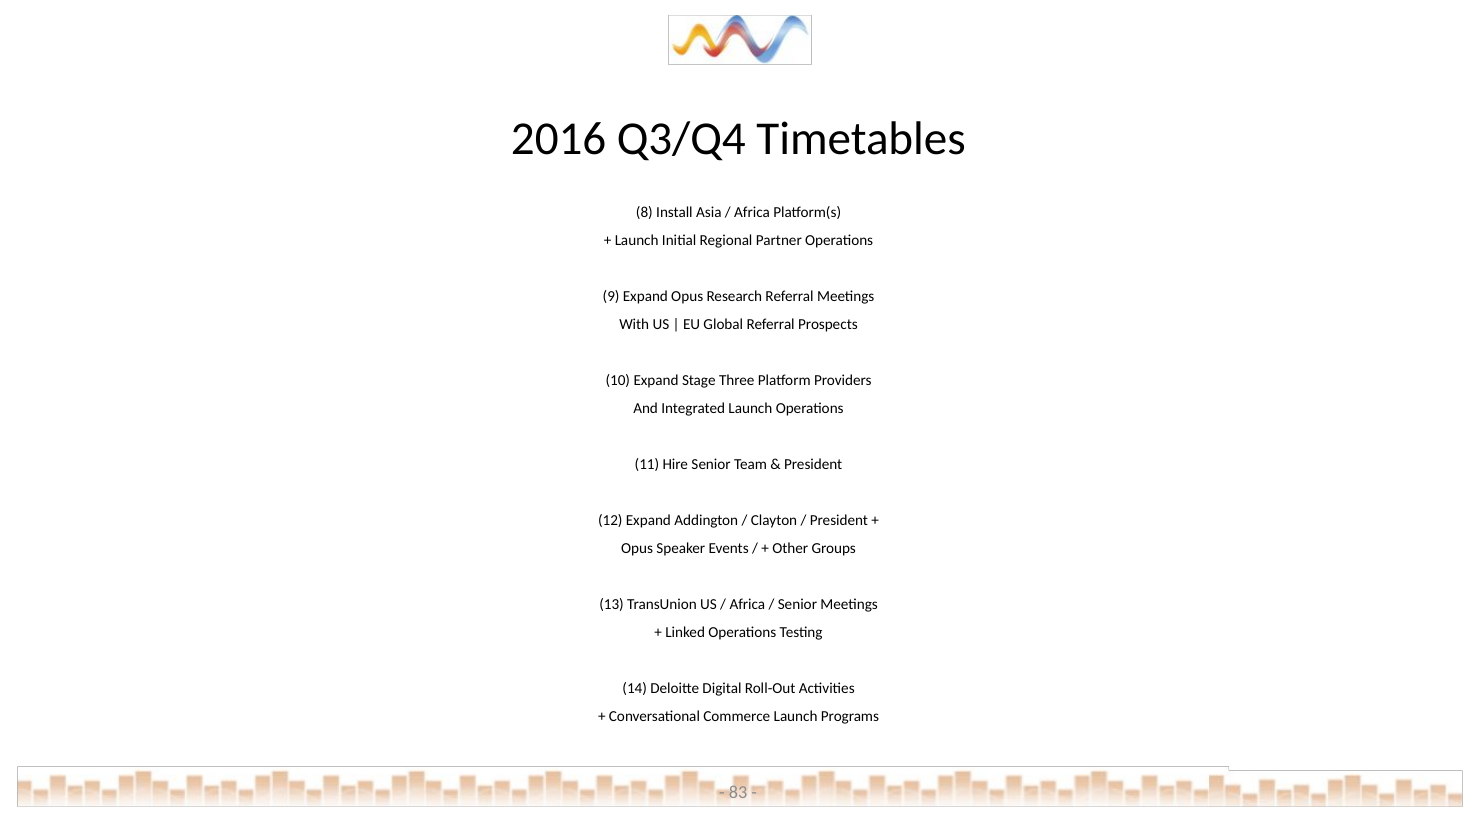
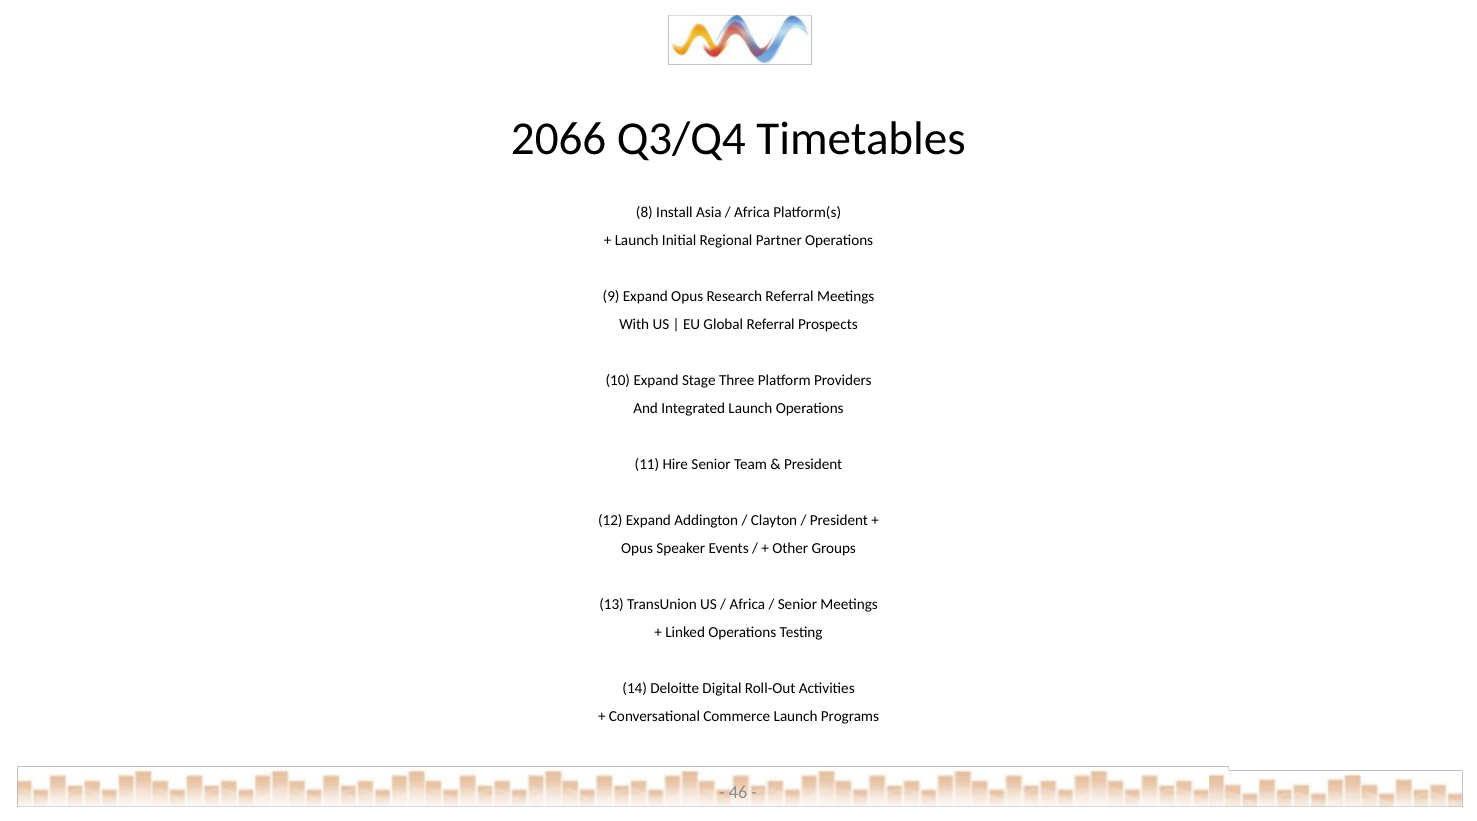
2016: 2016 -> 2066
83: 83 -> 46
